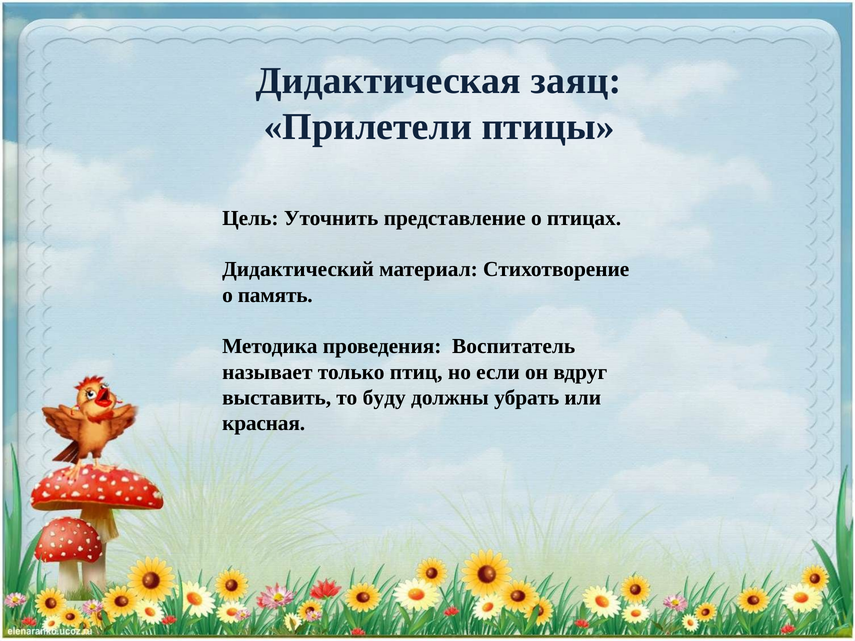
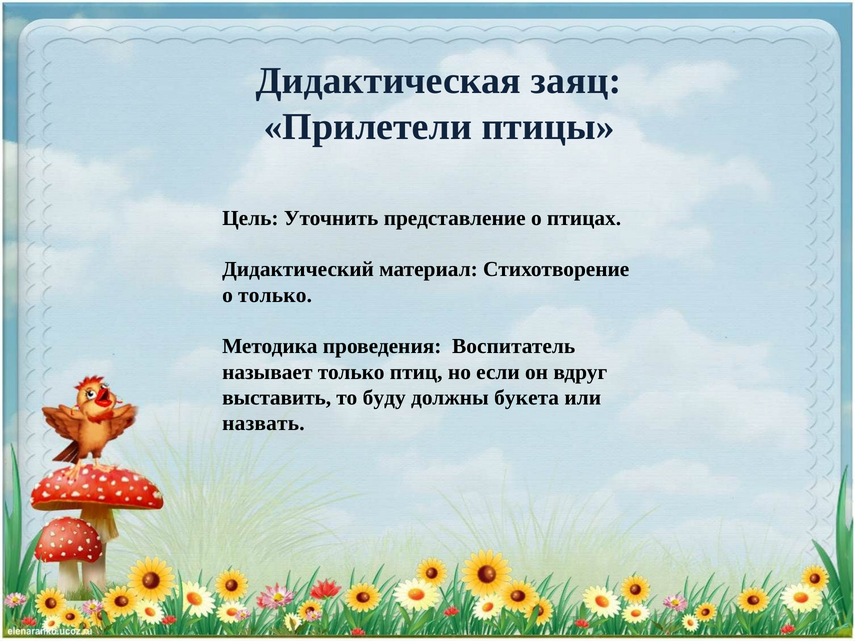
о память: память -> только
убрать: убрать -> букета
красная: красная -> назвать
